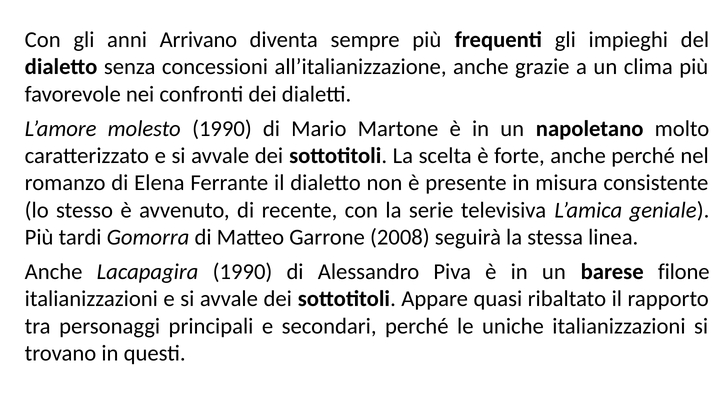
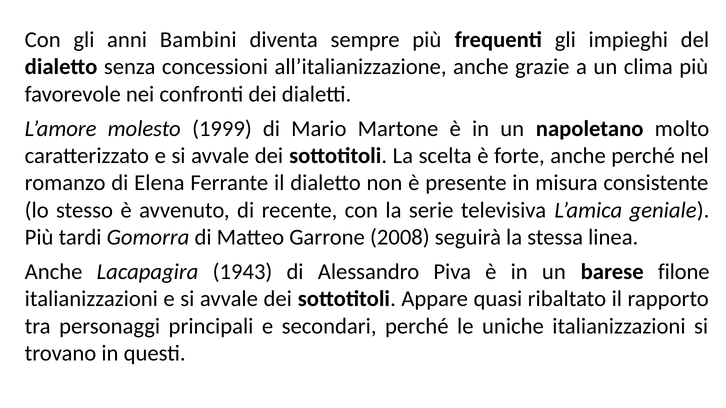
Arrivano: Arrivano -> Bambini
molesto 1990: 1990 -> 1999
Lacapagira 1990: 1990 -> 1943
